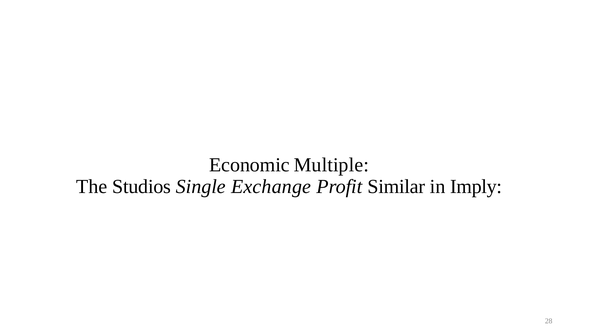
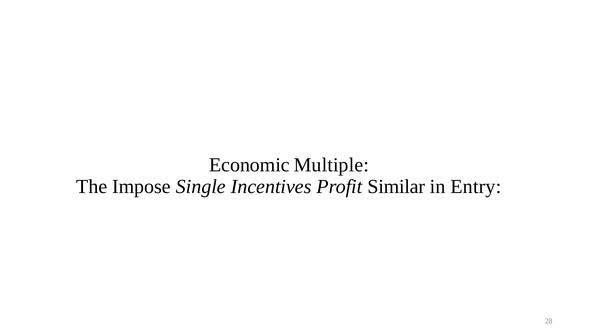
Studios: Studios -> Impose
Exchange: Exchange -> Incentives
Imply: Imply -> Entry
